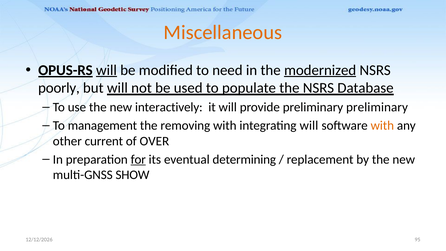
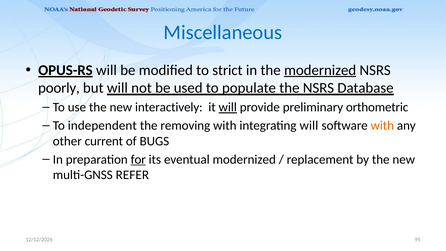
Miscellaneous colour: orange -> blue
will at (106, 70) underline: present -> none
need: need -> strict
will at (228, 107) underline: none -> present
preliminary preliminary: preliminary -> orthometric
management: management -> independent
OVER: OVER -> BUGS
eventual determining: determining -> modernized
SHOW: SHOW -> REFER
